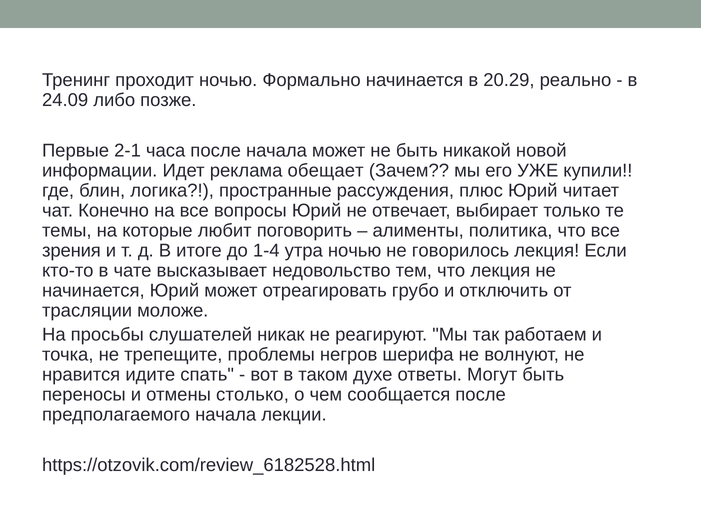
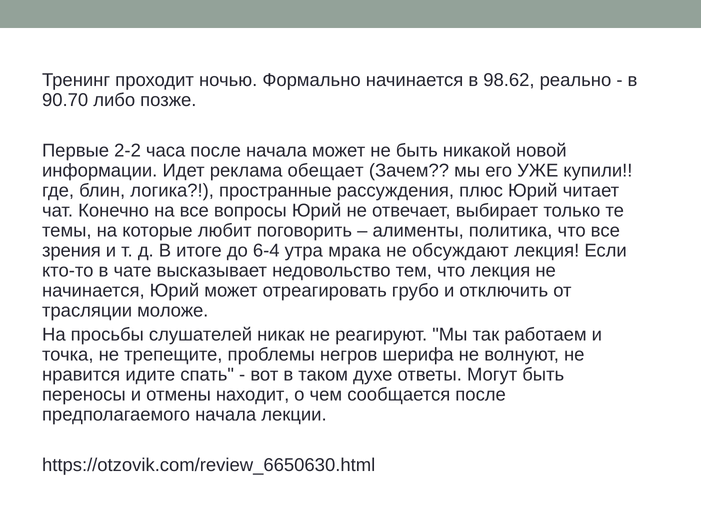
20.29: 20.29 -> 98.62
24.09: 24.09 -> 90.70
2-1: 2-1 -> 2-2
1-4: 1-4 -> 6-4
утра ночью: ночью -> мрака
говорилось: говорилось -> обсуждают
столько: столько -> находит
https://otzovik.com/review_6182528.html: https://otzovik.com/review_6182528.html -> https://otzovik.com/review_6650630.html
